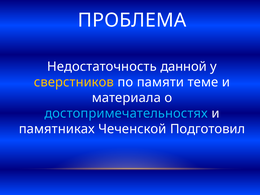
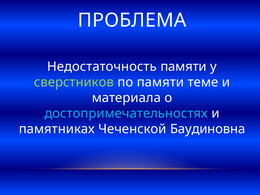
Недостаточность данной: данной -> памяти
сверстников colour: yellow -> light green
Подготовил: Подготовил -> Баудиновна
